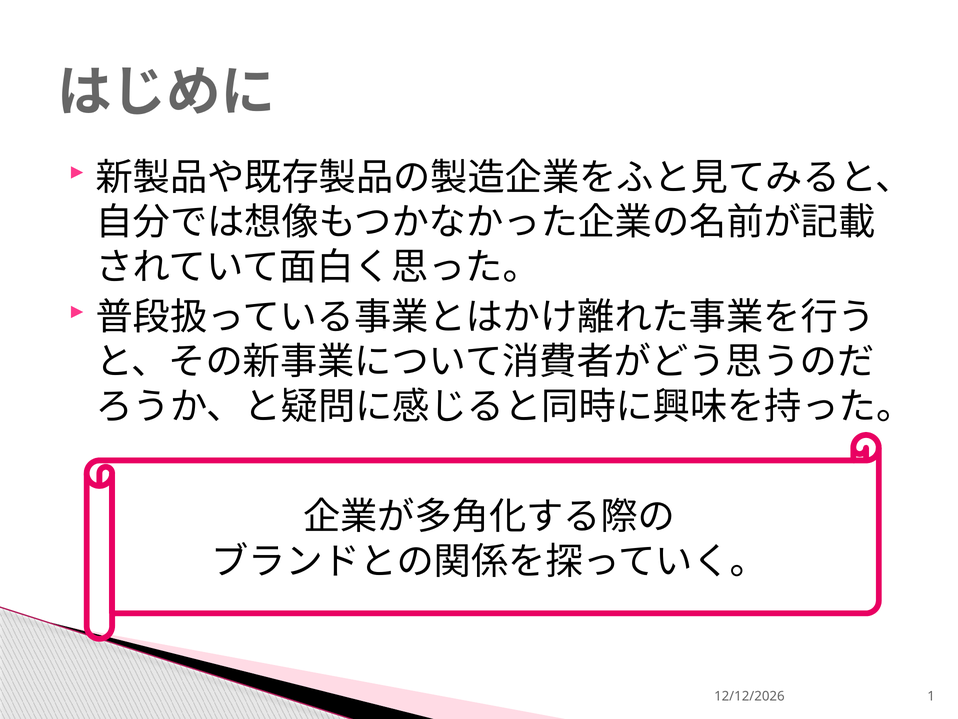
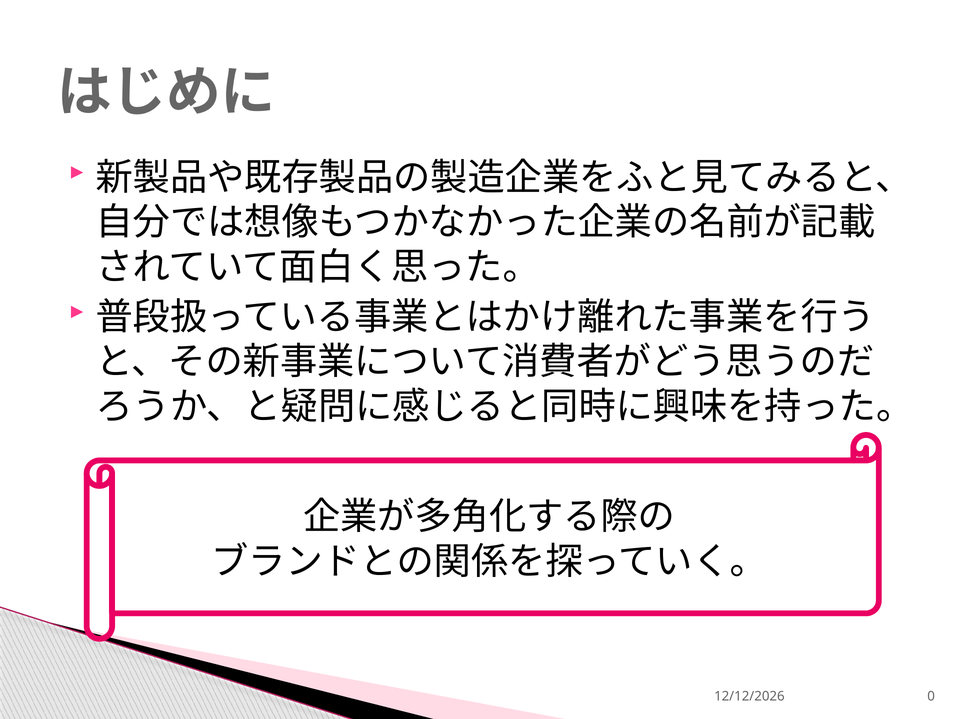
1: 1 -> 0
